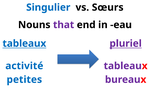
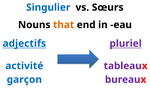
that colour: purple -> orange
tableaux at (24, 44): tableaux -> adjectifs
petites: petites -> garçon
